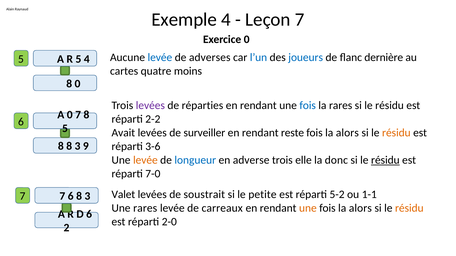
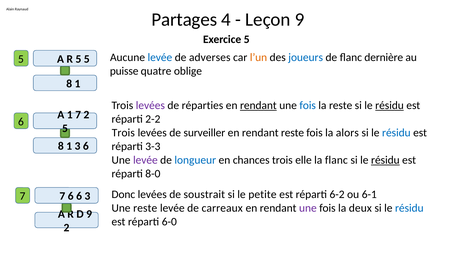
Exemple: Exemple -> Partages
Leçon 7: 7 -> 9
Exercice 0: 0 -> 5
5 4: 4 -> 5
l’un colour: blue -> orange
cartes: cartes -> puisse
moins: moins -> oblige
0 at (78, 84): 0 -> 1
rendant at (258, 106) underline: none -> present
la rares: rares -> reste
résidu at (390, 106) underline: none -> present
0 at (70, 115): 0 -> 1
7 8: 8 -> 2
Avait at (123, 133): Avait -> Trois
résidu at (396, 133) colour: orange -> blue
8 at (69, 147): 8 -> 1
3 9: 9 -> 6
3-6: 3-6 -> 3-3
levée at (145, 160) colour: orange -> purple
adverse: adverse -> chances
la donc: donc -> flanc
7-0: 7-0 -> 8-0
6 8: 8 -> 6
Valet: Valet -> Donc
5-2: 5-2 -> 6-2
1-1: 1-1 -> 6-1
Une rares: rares -> reste
une at (308, 208) colour: orange -> purple
alors at (360, 208): alors -> deux
résidu at (409, 208) colour: orange -> blue
D 6: 6 -> 9
2-0: 2-0 -> 6-0
